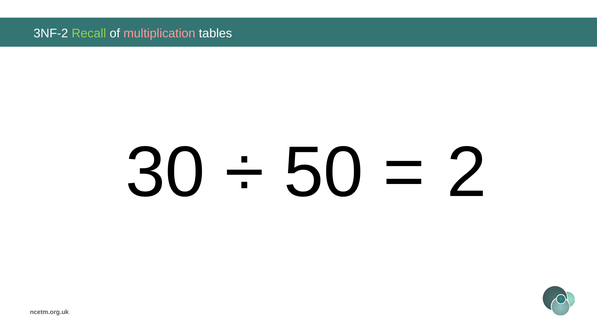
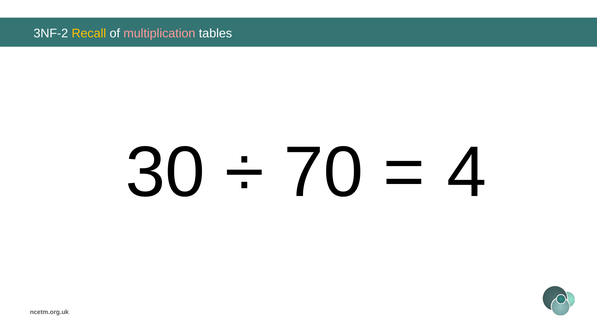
Recall colour: light green -> yellow
50: 50 -> 70
2: 2 -> 4
